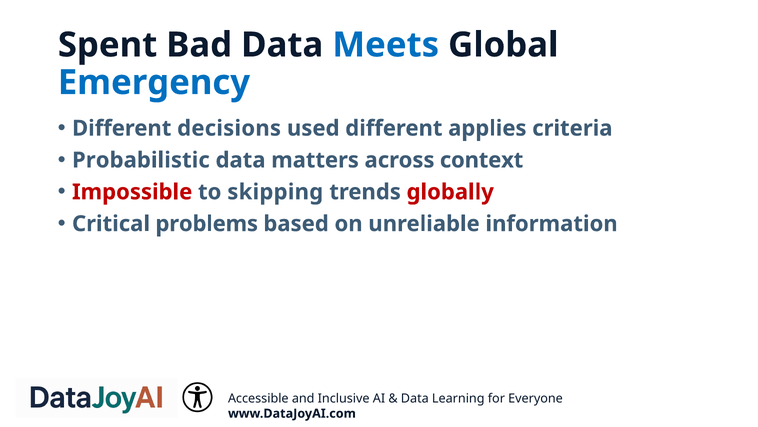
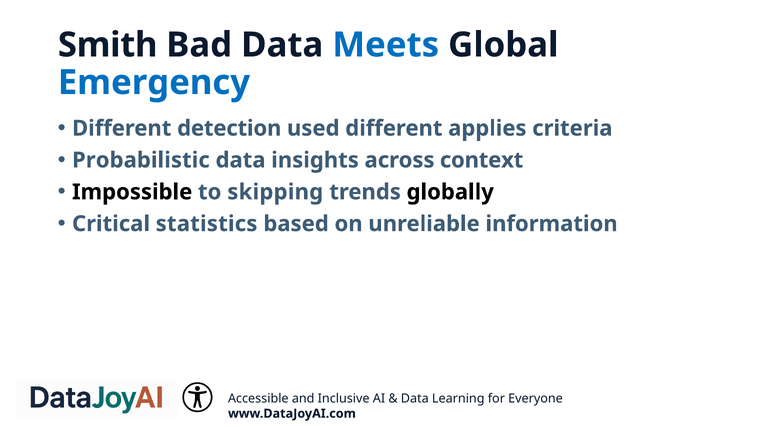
Spent: Spent -> Smith
decisions: decisions -> detection
matters: matters -> insights
Impossible colour: red -> black
globally colour: red -> black
problems: problems -> statistics
